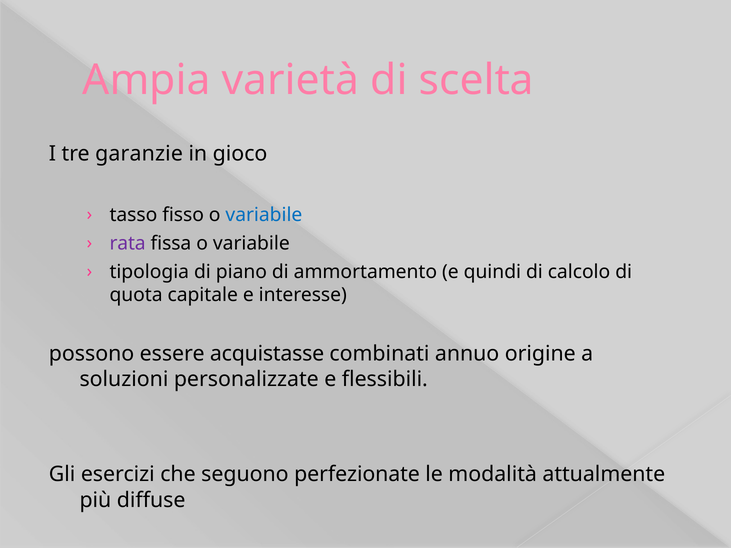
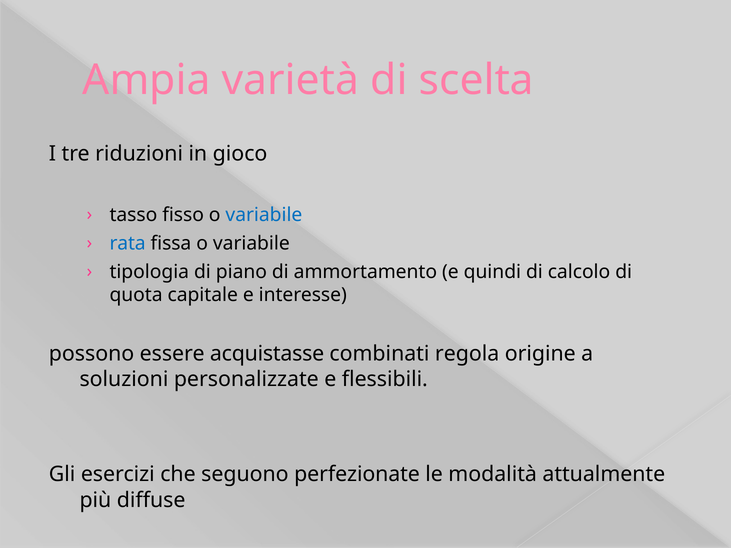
garanzie: garanzie -> riduzioni
rata colour: purple -> blue
annuo: annuo -> regola
